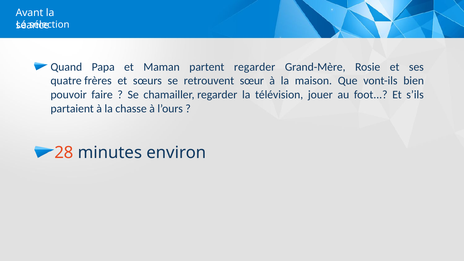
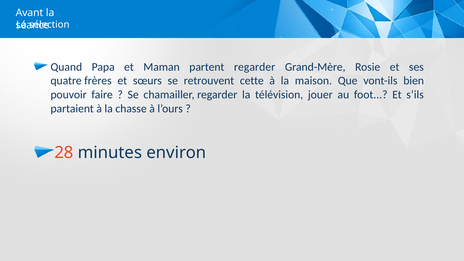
sœur: sœur -> cette
